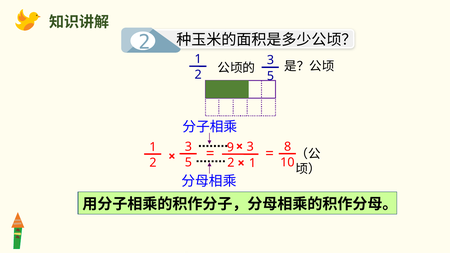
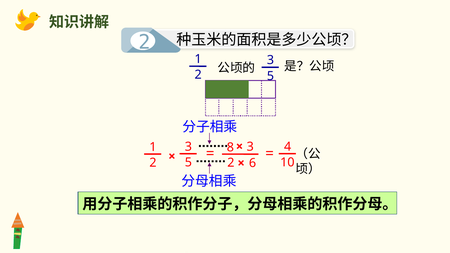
9: 9 -> 8
8: 8 -> 4
1 at (253, 163): 1 -> 6
